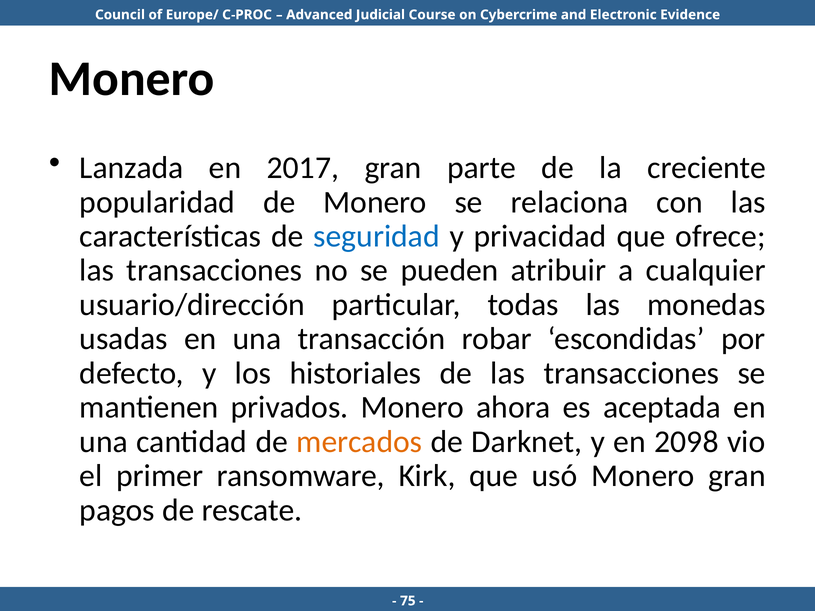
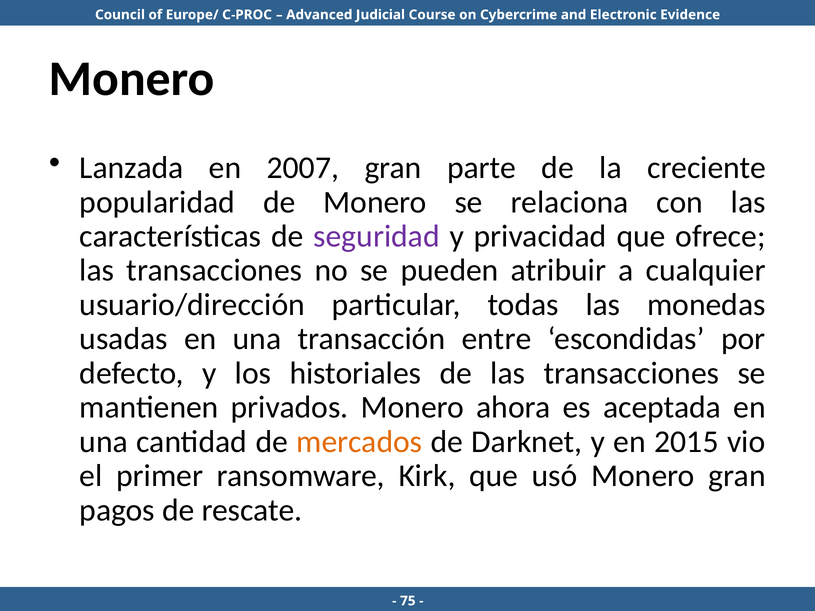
2017: 2017 -> 2007
seguridad colour: blue -> purple
robar: robar -> entre
2098: 2098 -> 2015
